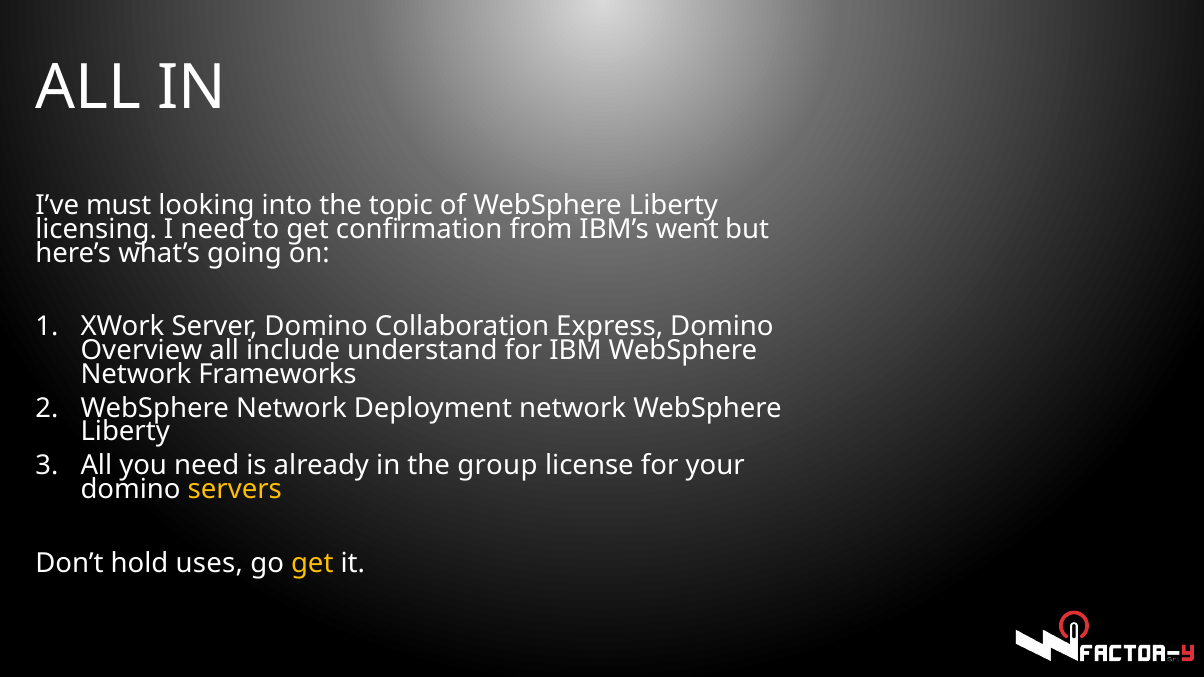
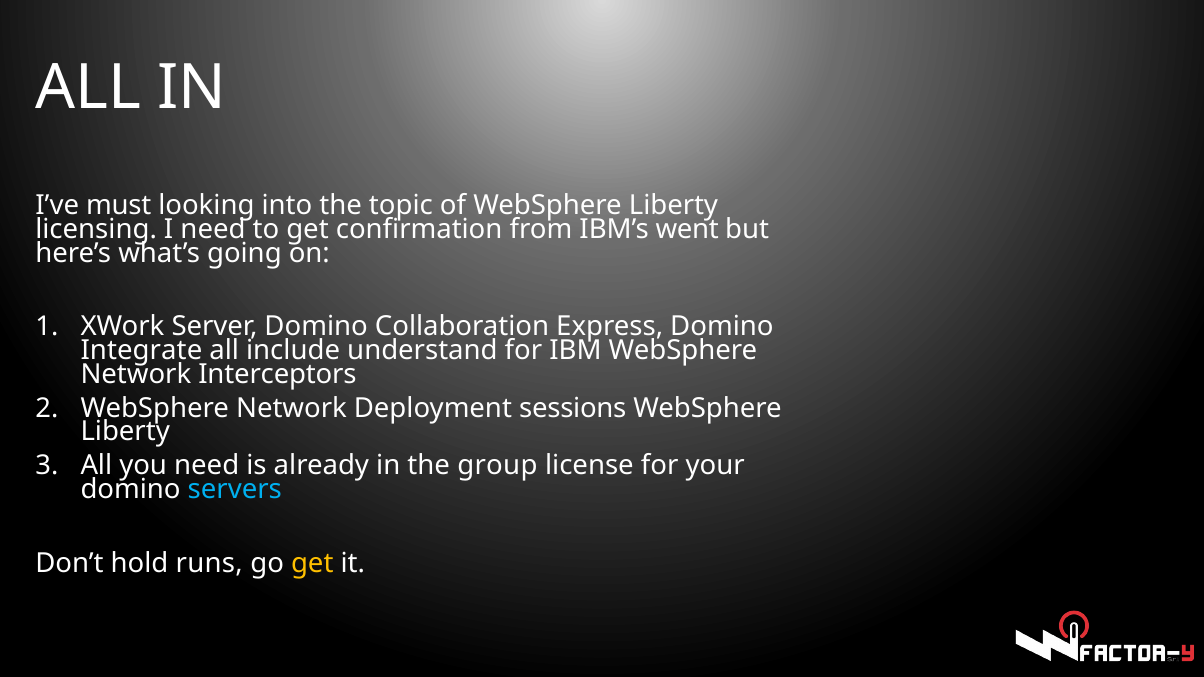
Overview: Overview -> Integrate
Frameworks: Frameworks -> Interceptors
Deployment network: network -> sessions
servers colour: yellow -> light blue
uses: uses -> runs
